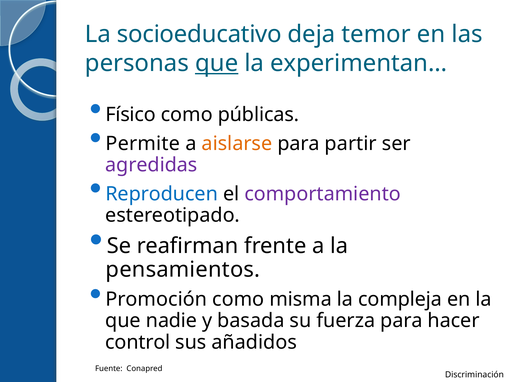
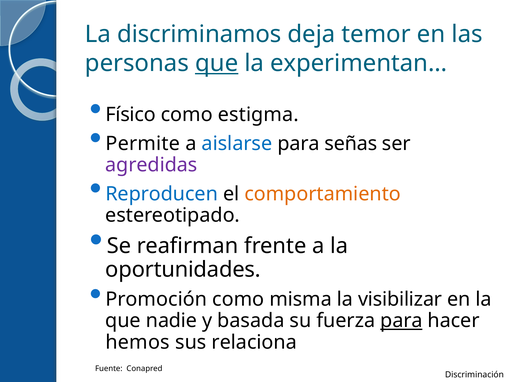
socioeducativo: socioeducativo -> discriminamos
públicas: públicas -> estigma
aislarse colour: orange -> blue
partir: partir -> señas
comportamiento colour: purple -> orange
pensamientos: pensamientos -> oportunidades
compleja: compleja -> visibilizar
para at (401, 321) underline: none -> present
control: control -> hemos
añadidos: añadidos -> relaciona
